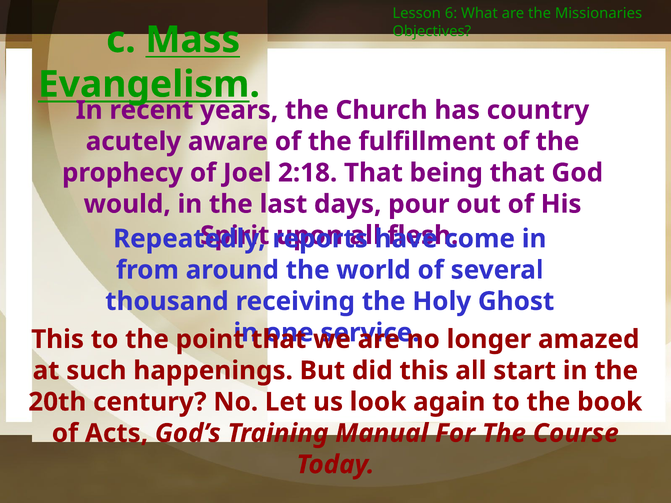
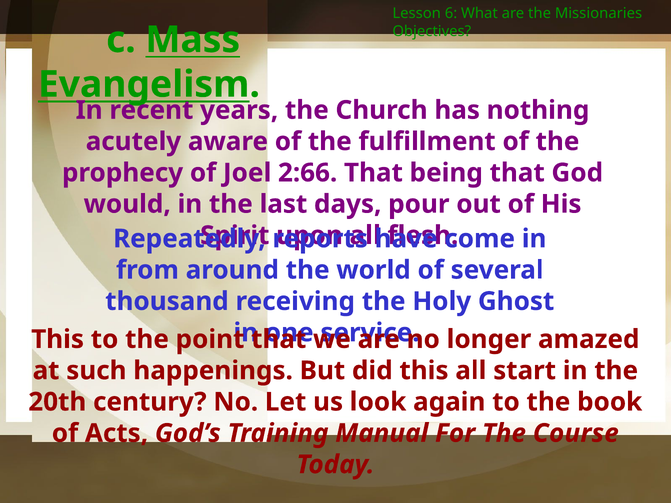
country: country -> nothing
2:18: 2:18 -> 2:66
